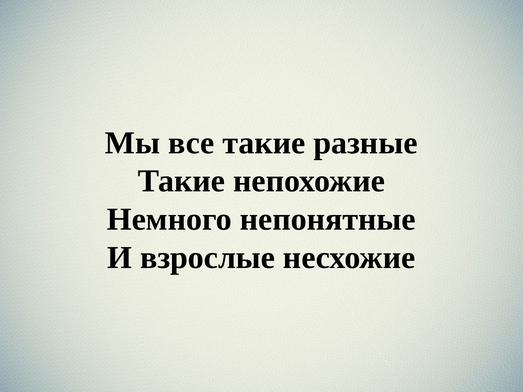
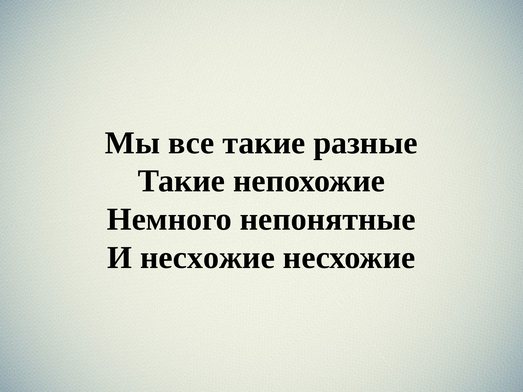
И взрослые: взрослые -> несхожие
